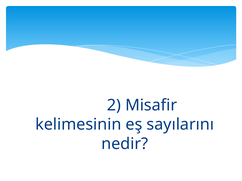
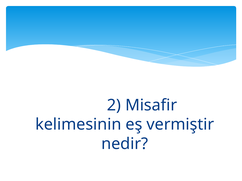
sayılarını: sayılarını -> vermiştir
